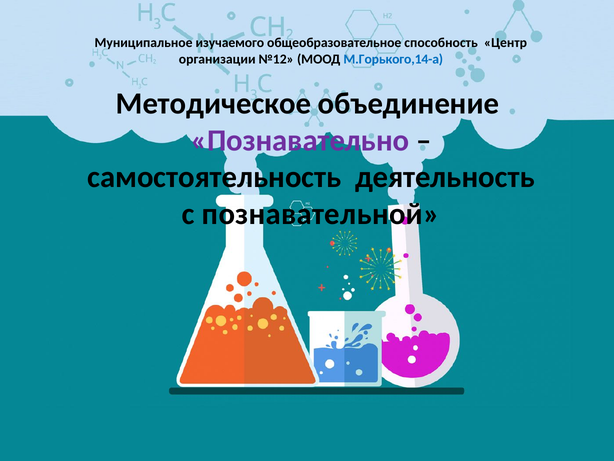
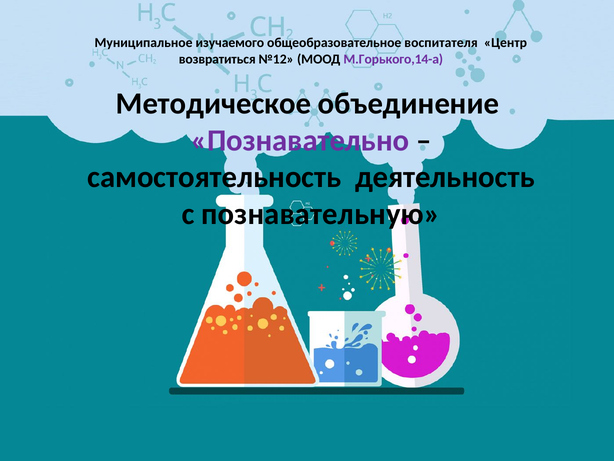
способность: способность -> воспитателя
организации: организации -> возвратиться
М.Горького,14-а colour: blue -> purple
познавательной: познавательной -> познавательную
